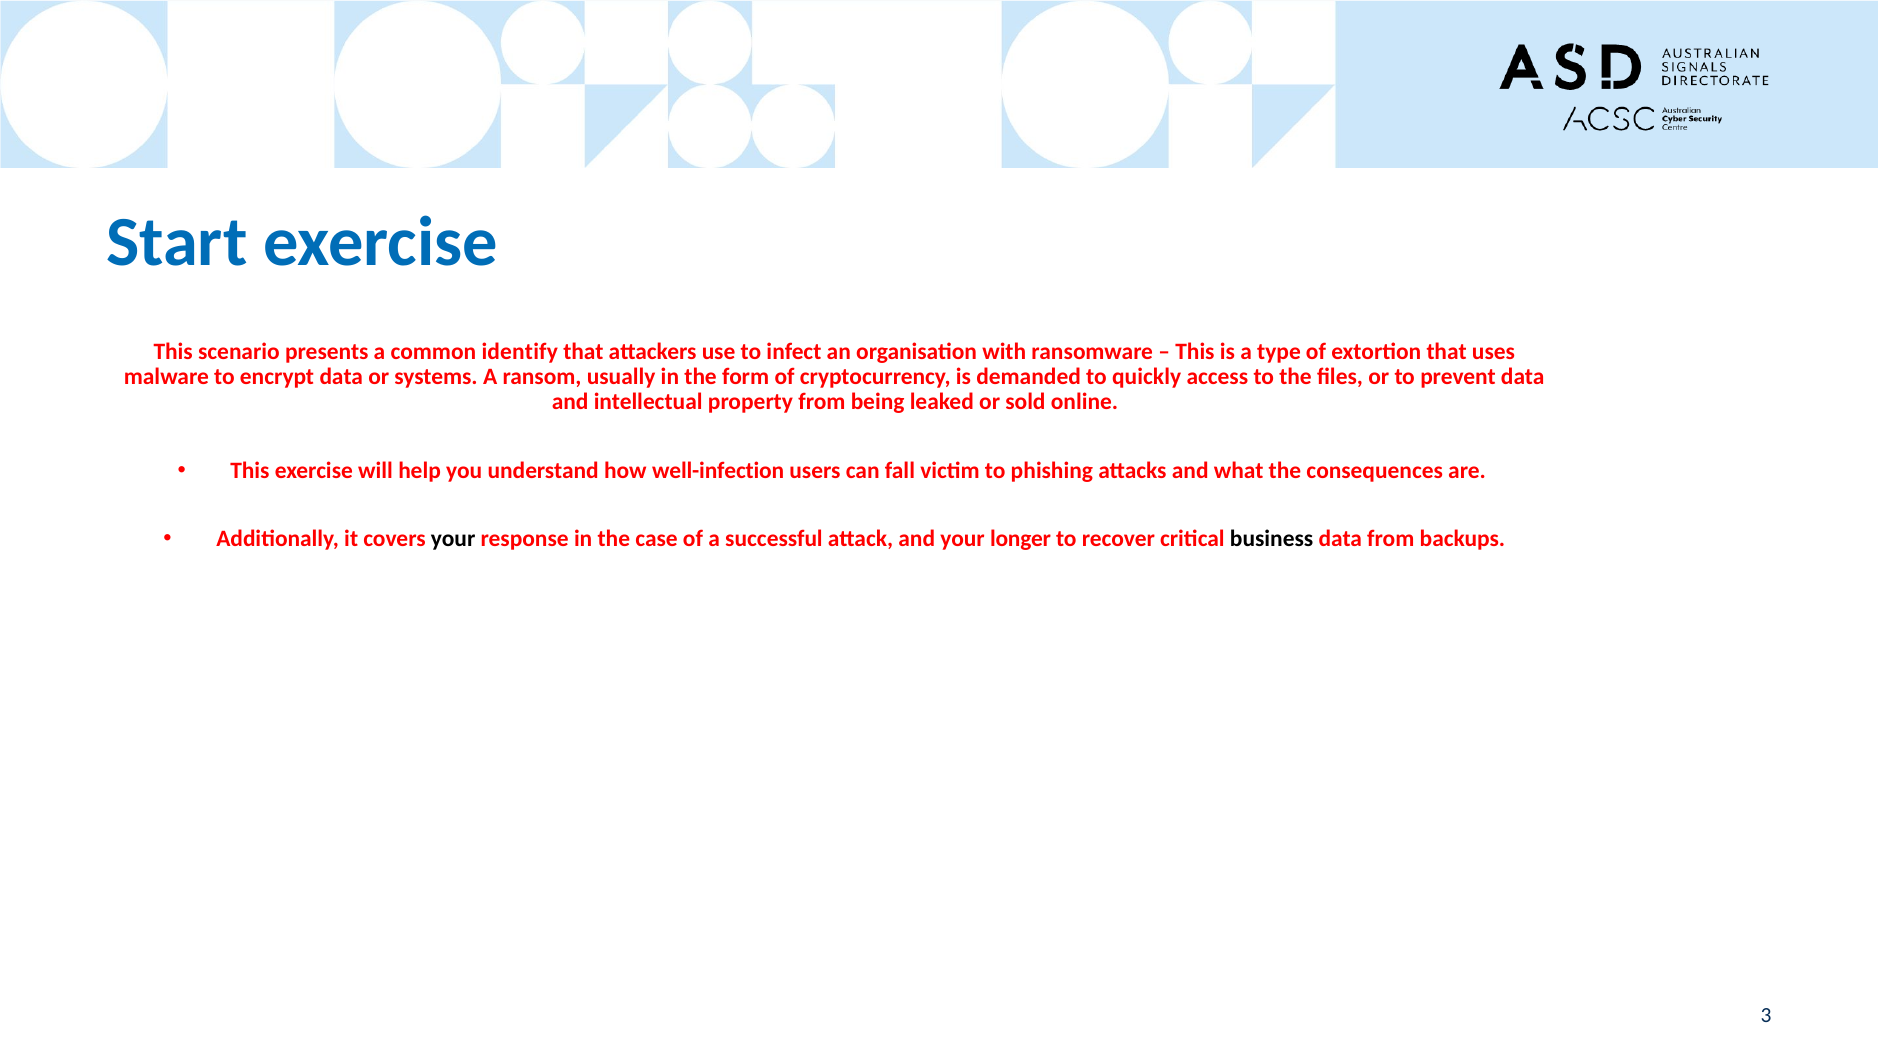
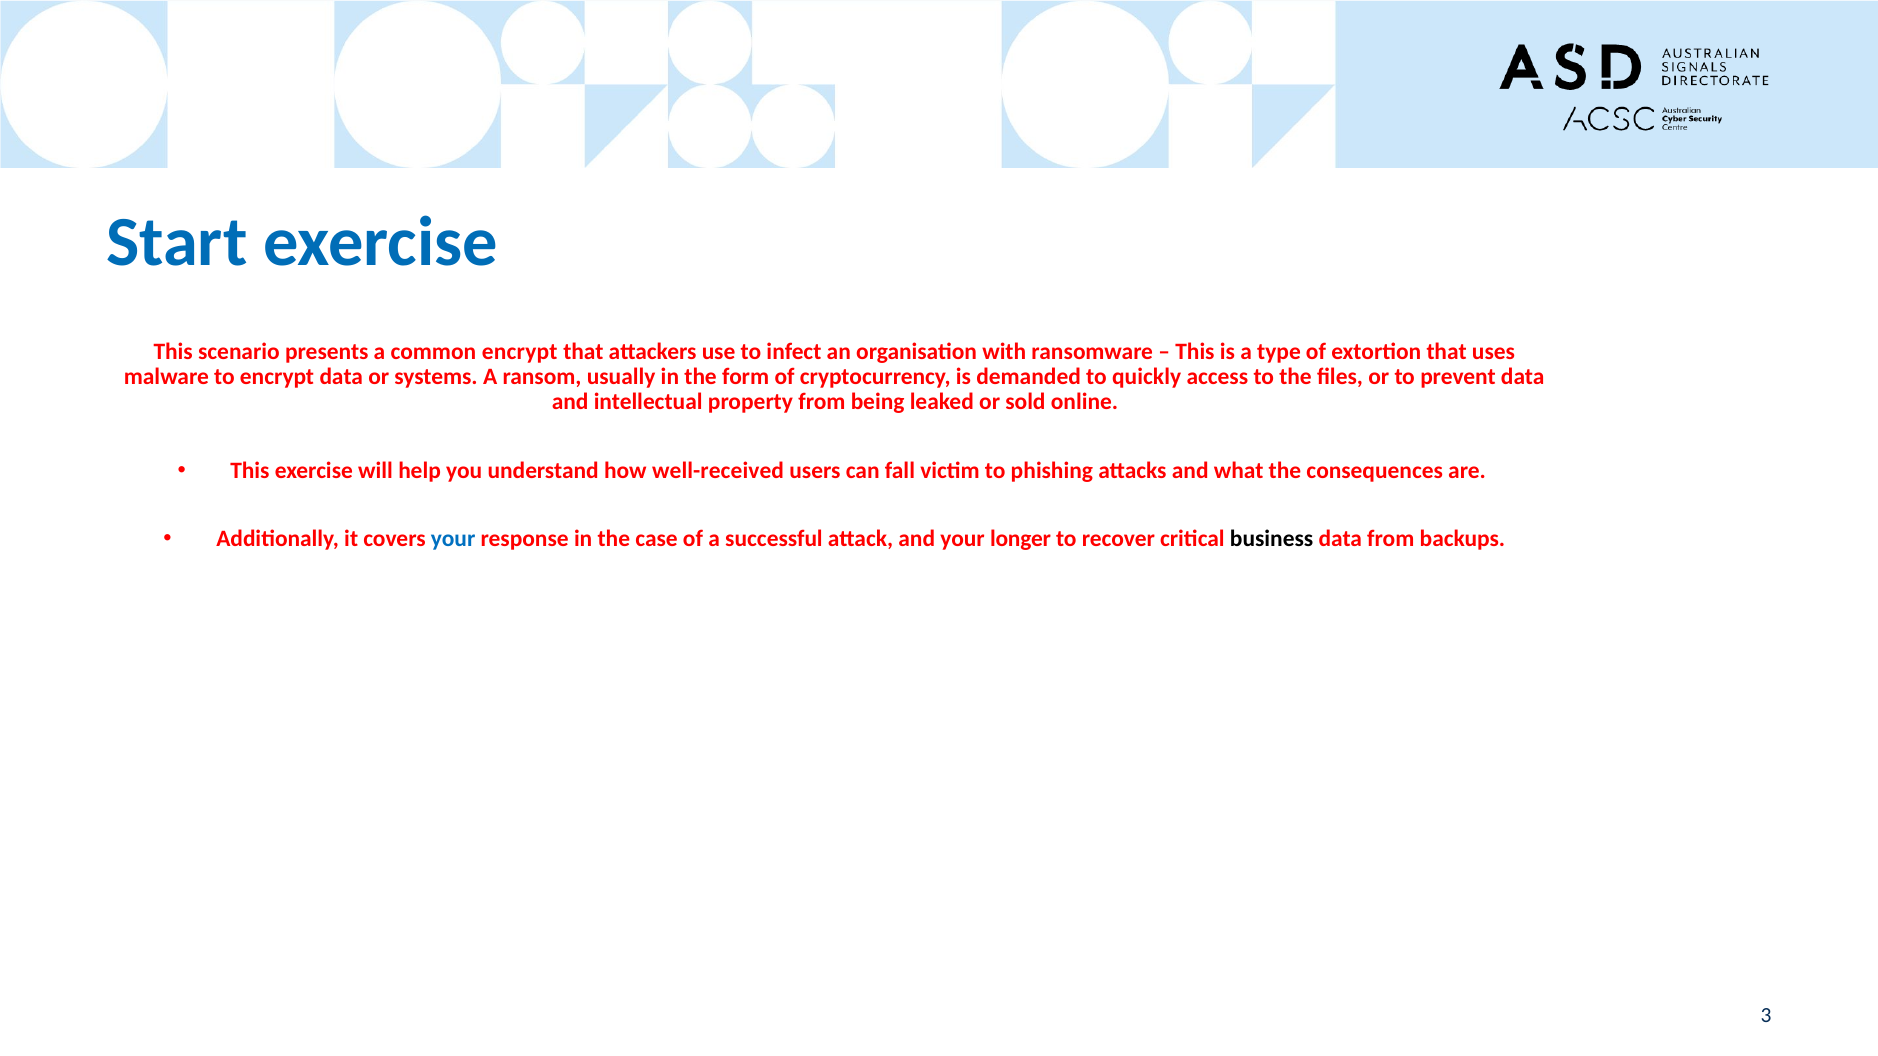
common identify: identify -> encrypt
well-infection: well-infection -> well-received
your at (453, 539) colour: black -> blue
